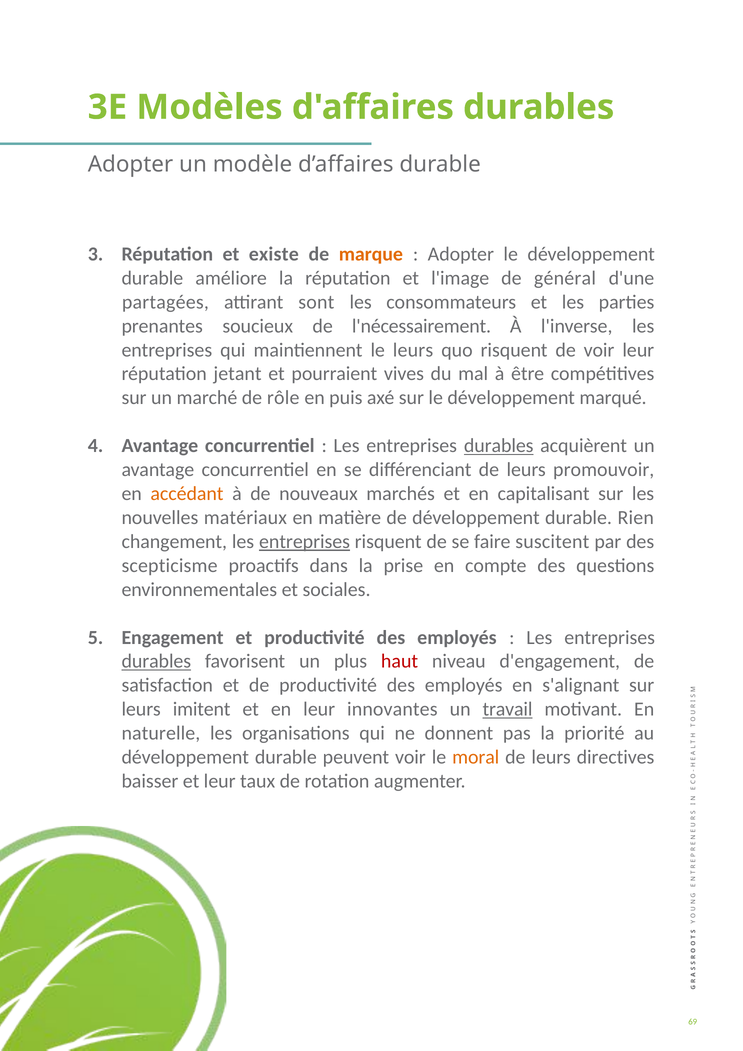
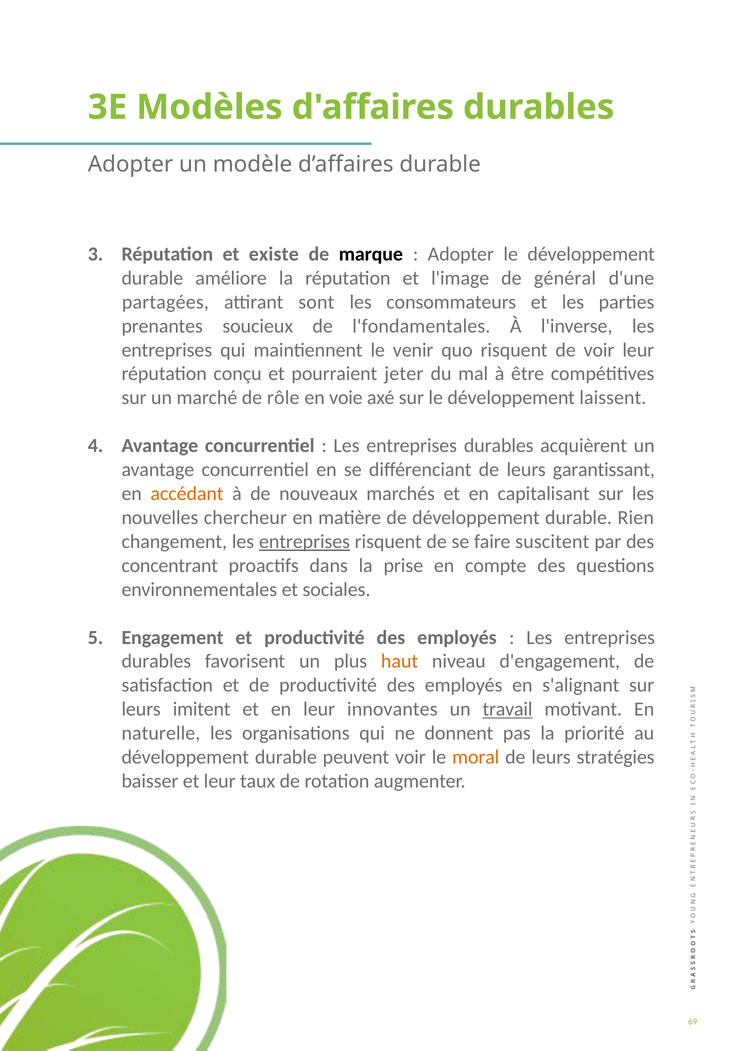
marque colour: orange -> black
l'nécessairement: l'nécessairement -> l'fondamentales
le leurs: leurs -> venir
jetant: jetant -> conçu
vives: vives -> jeter
puis: puis -> voie
marqué: marqué -> laissent
durables at (499, 446) underline: present -> none
promouvoir: promouvoir -> garantissant
matériaux: matériaux -> chercheur
scepticisme: scepticisme -> concentrant
durables at (156, 661) underline: present -> none
haut colour: red -> orange
directives: directives -> stratégies
